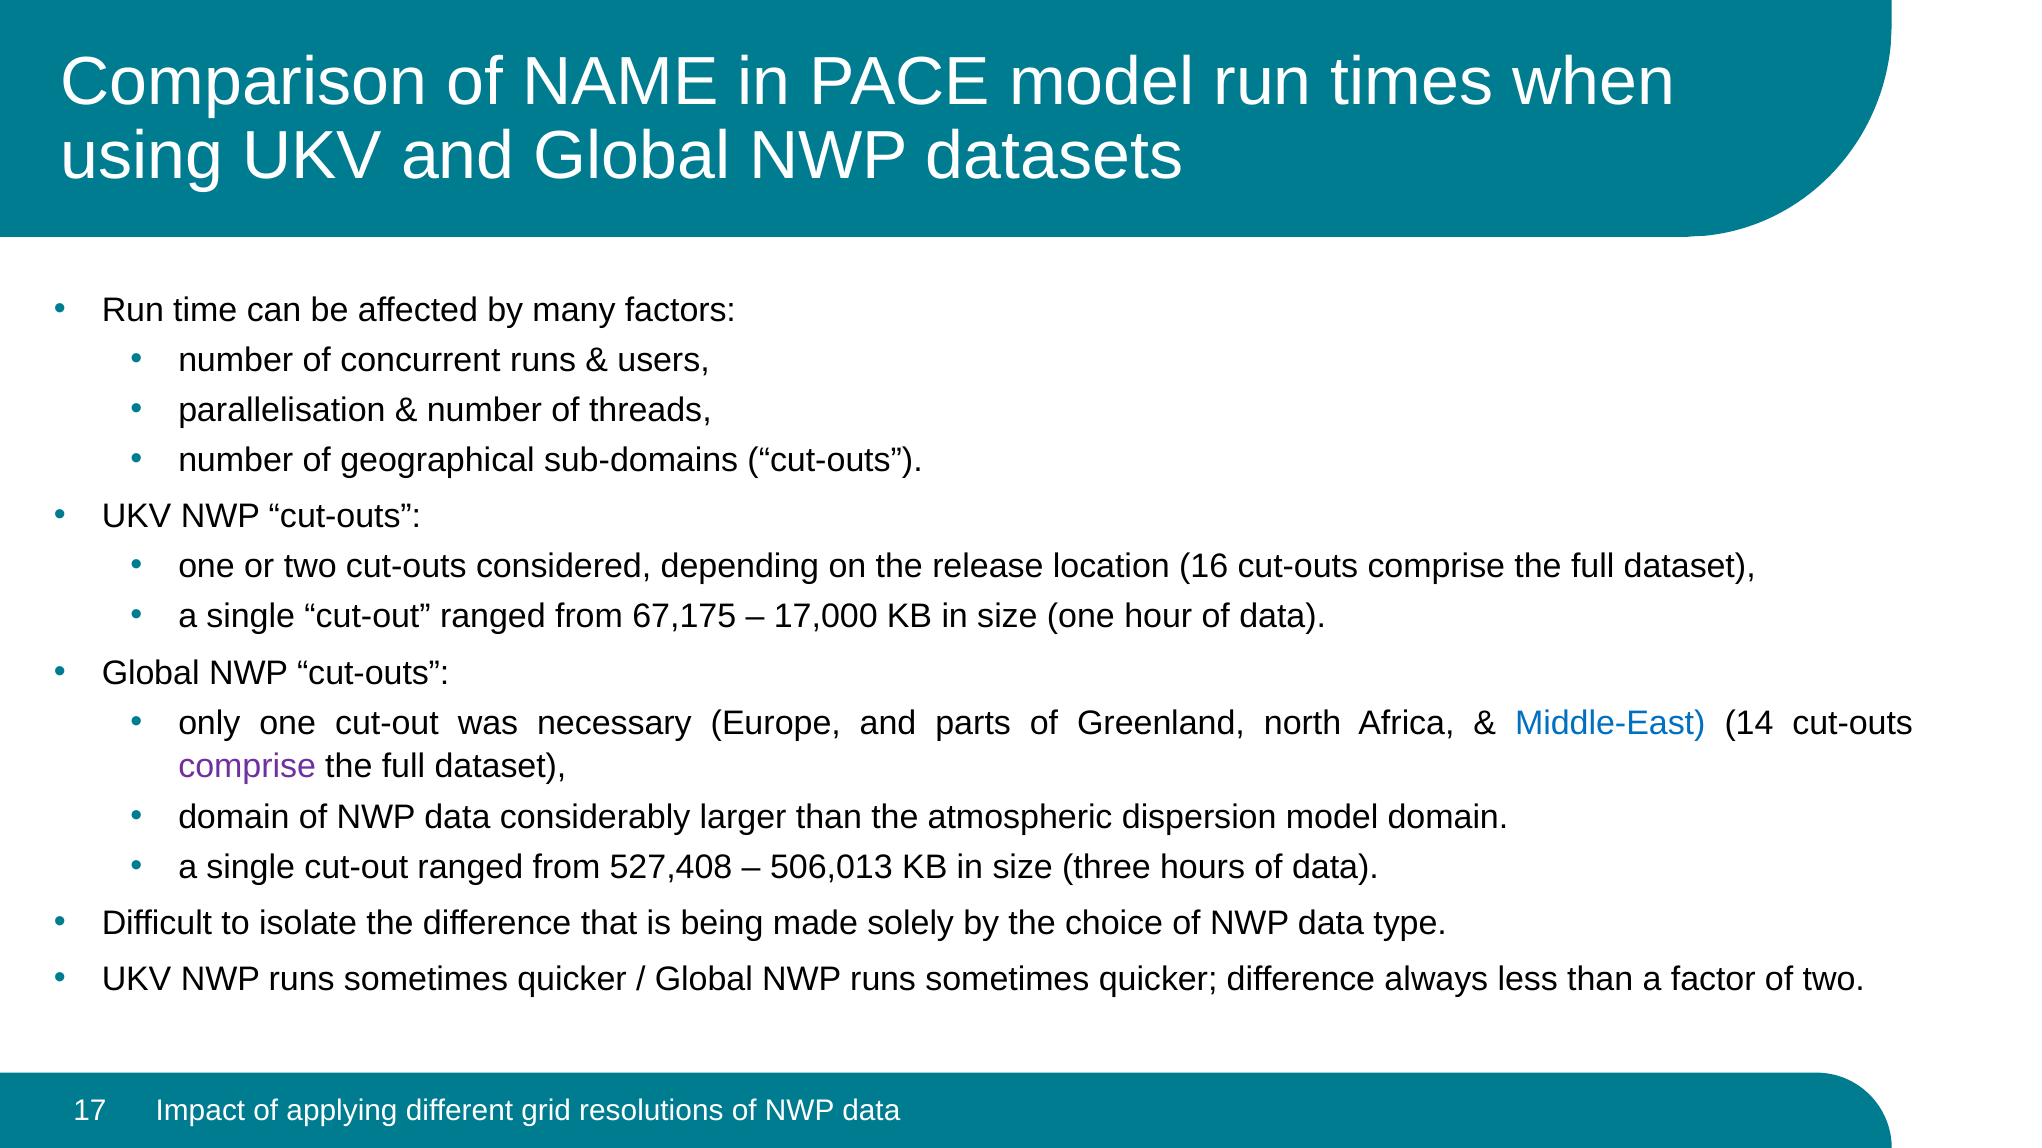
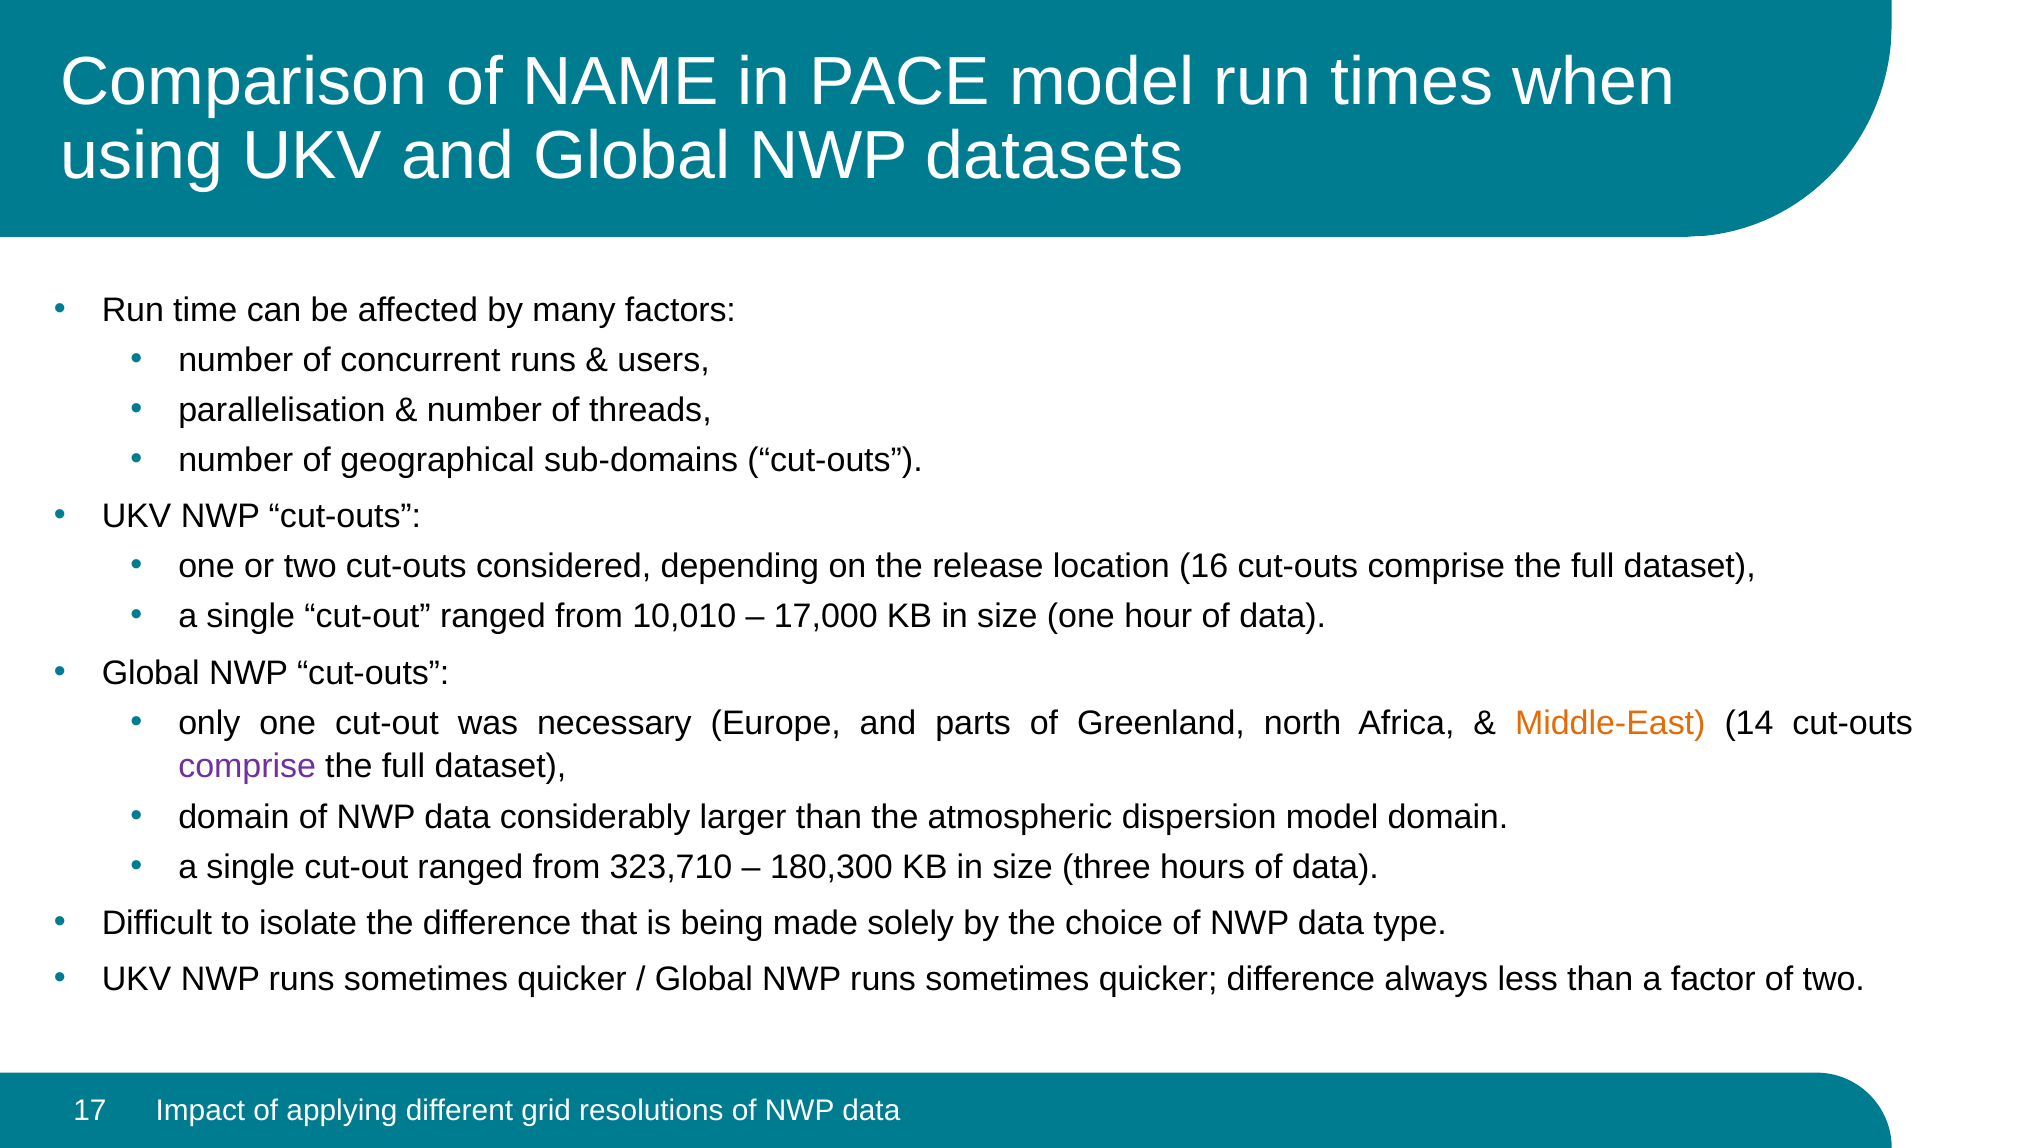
67,175: 67,175 -> 10,010
Middle-East colour: blue -> orange
527,408: 527,408 -> 323,710
506,013: 506,013 -> 180,300
